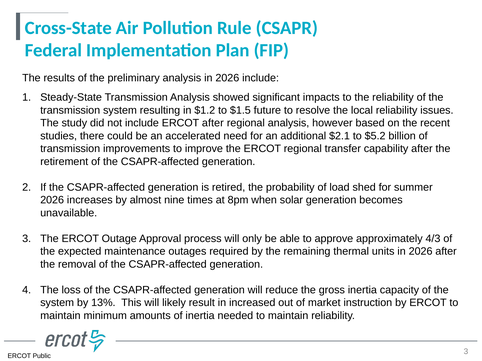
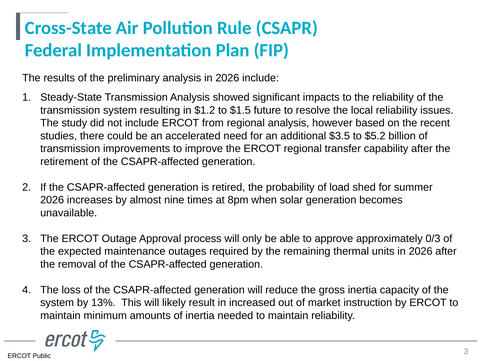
ERCOT after: after -> from
$2.1: $2.1 -> $3.5
4/3: 4/3 -> 0/3
